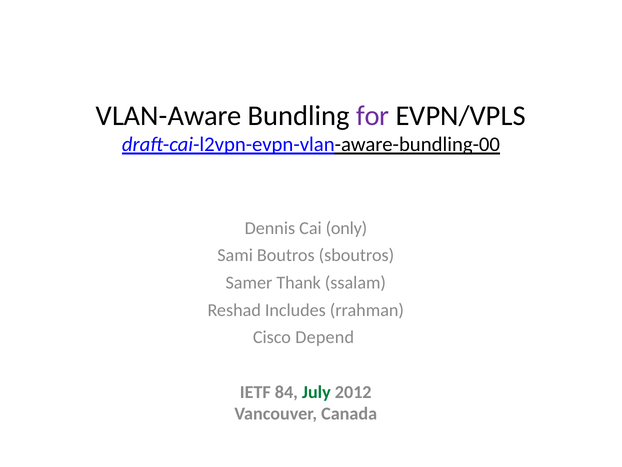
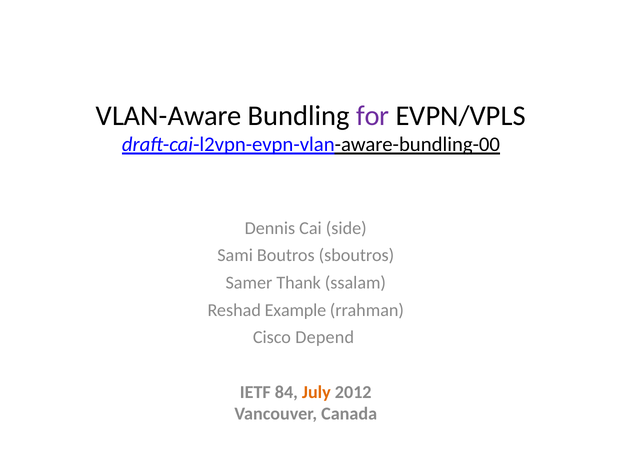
only: only -> side
Includes: Includes -> Example
July colour: green -> orange
